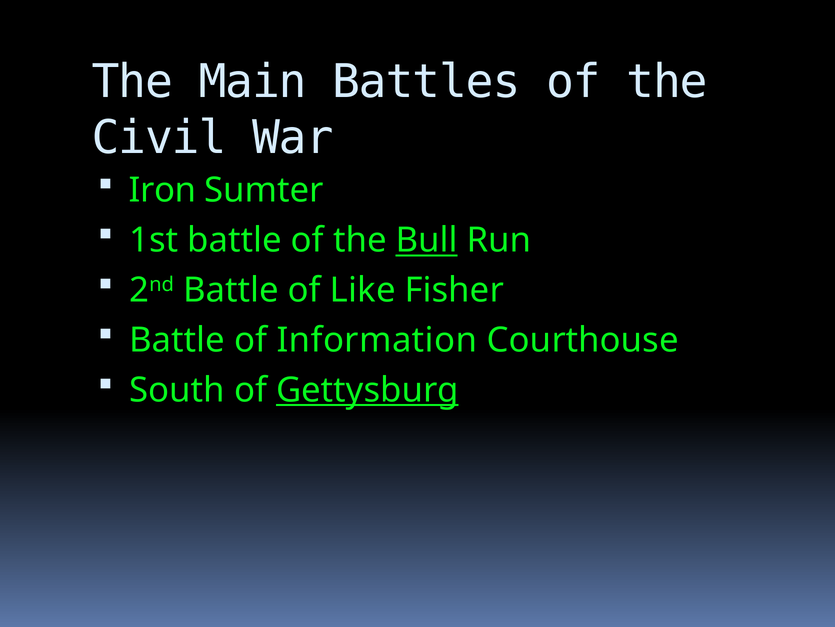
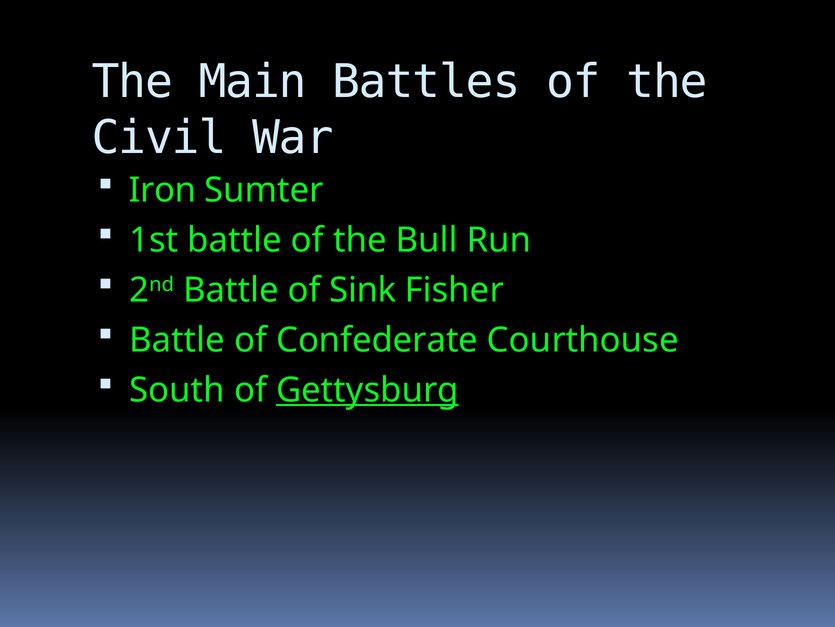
Bull underline: present -> none
Like: Like -> Sink
Information: Information -> Confederate
